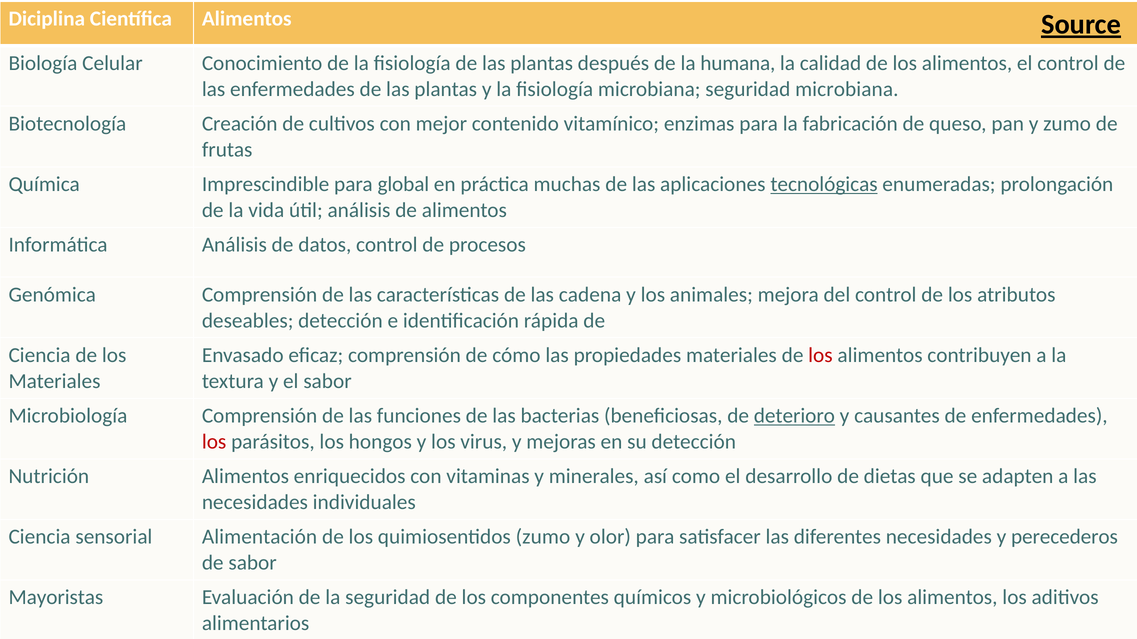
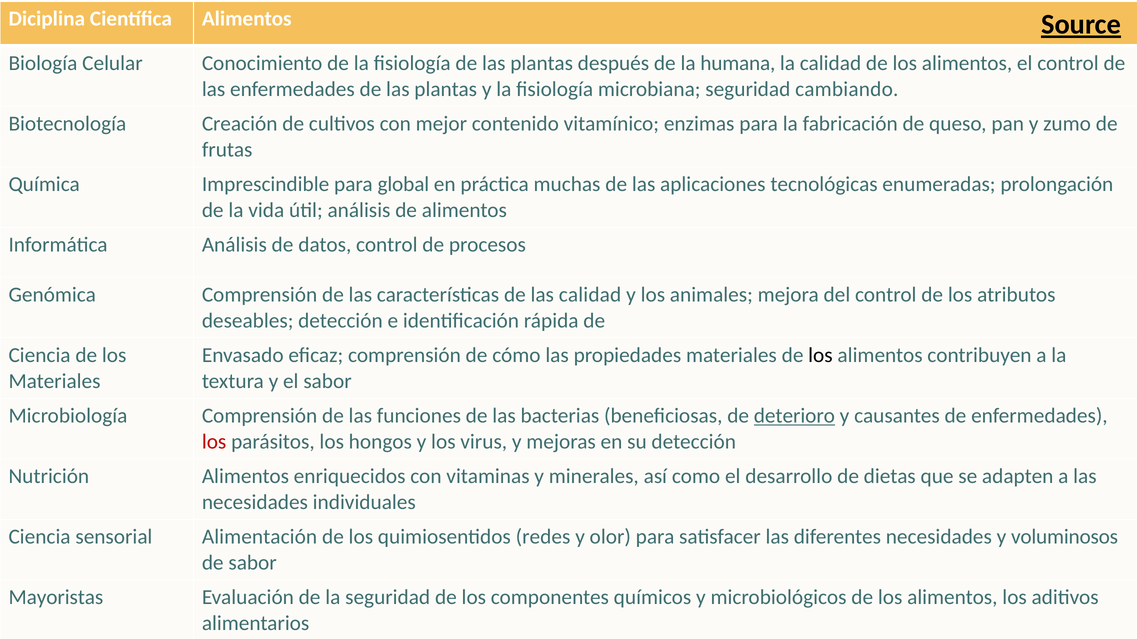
seguridad microbiana: microbiana -> cambiando
tecnológicas underline: present -> none
las cadena: cadena -> calidad
los at (820, 356) colour: red -> black
quimiosentidos zumo: zumo -> redes
perecederos: perecederos -> voluminosos
